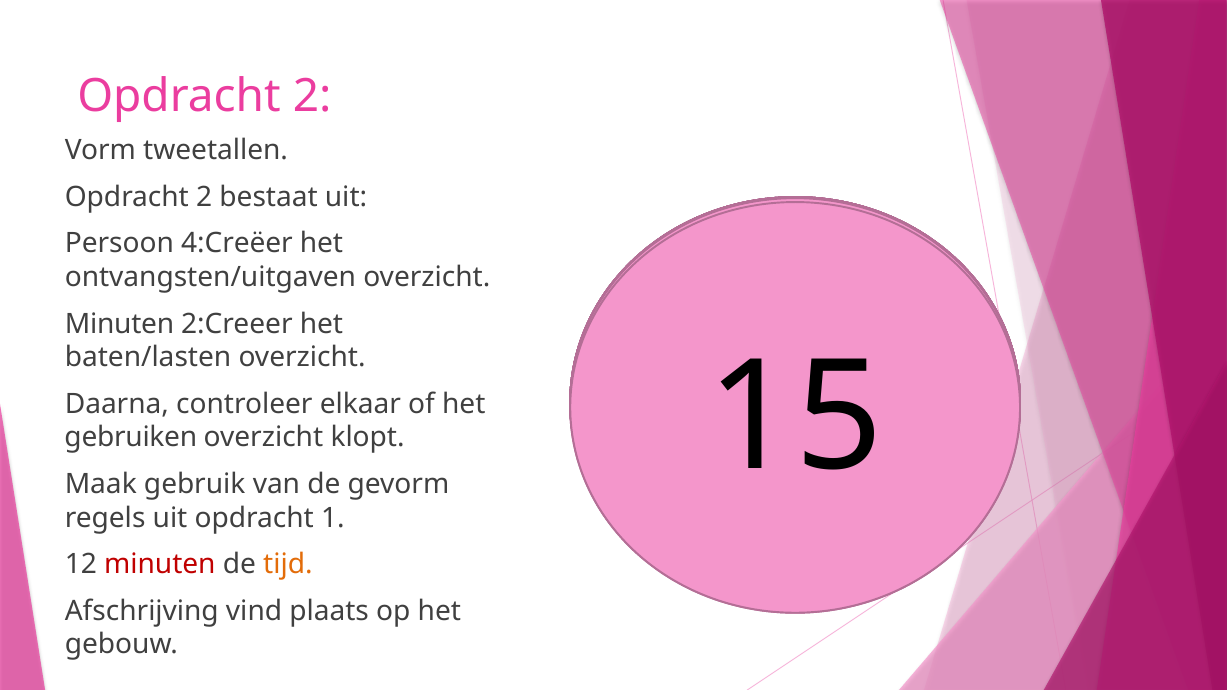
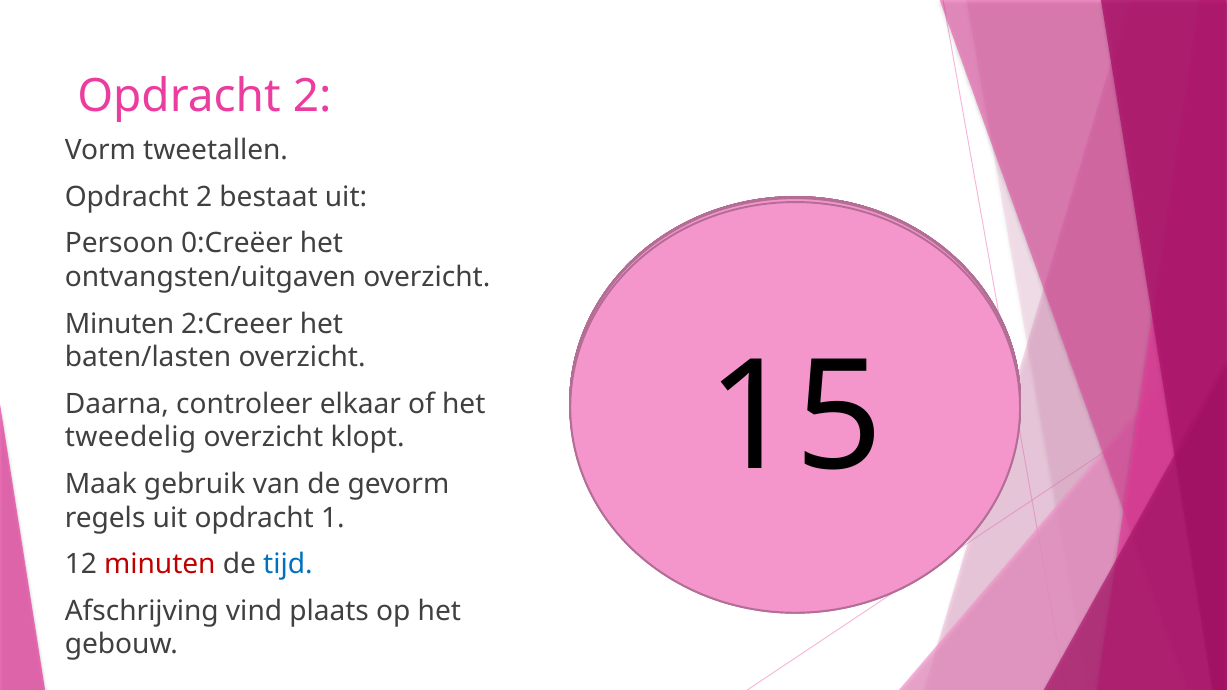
4:Creëer: 4:Creëer -> 0:Creëer
gebruiken: gebruiken -> tweedelig
tijd colour: orange -> blue
